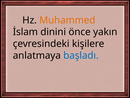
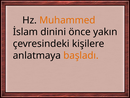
başladı colour: blue -> orange
